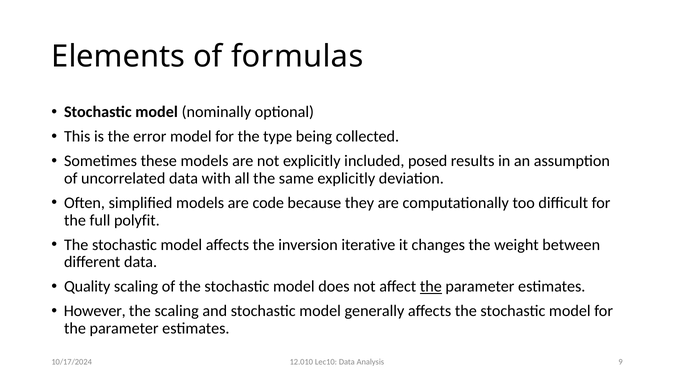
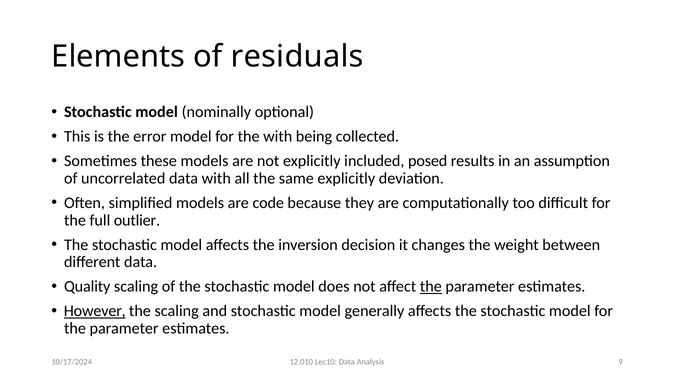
formulas: formulas -> residuals
the type: type -> with
polyfit: polyfit -> outlier
iterative: iterative -> decision
However underline: none -> present
